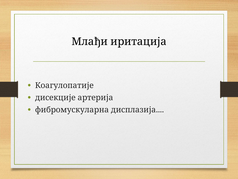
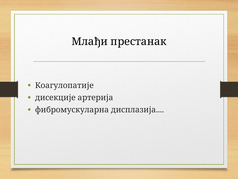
иритација: иритација -> престанак
